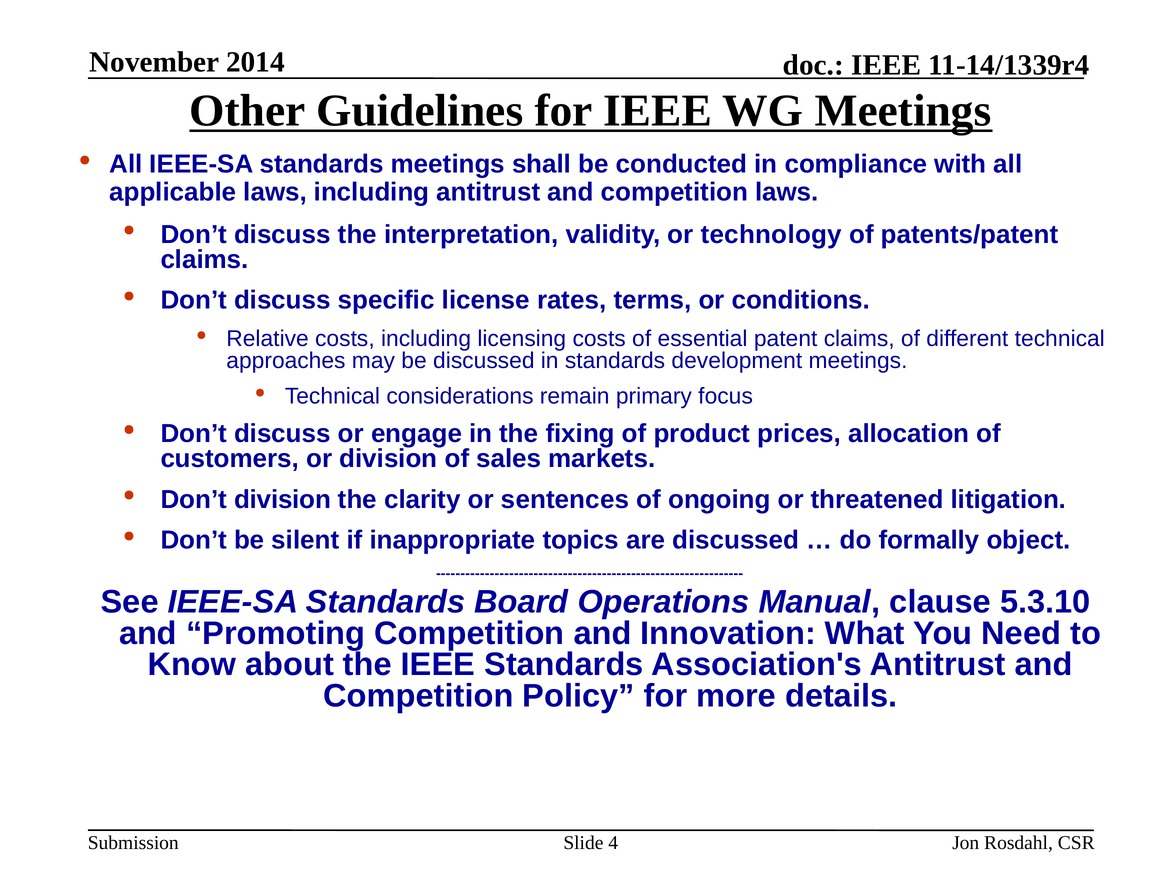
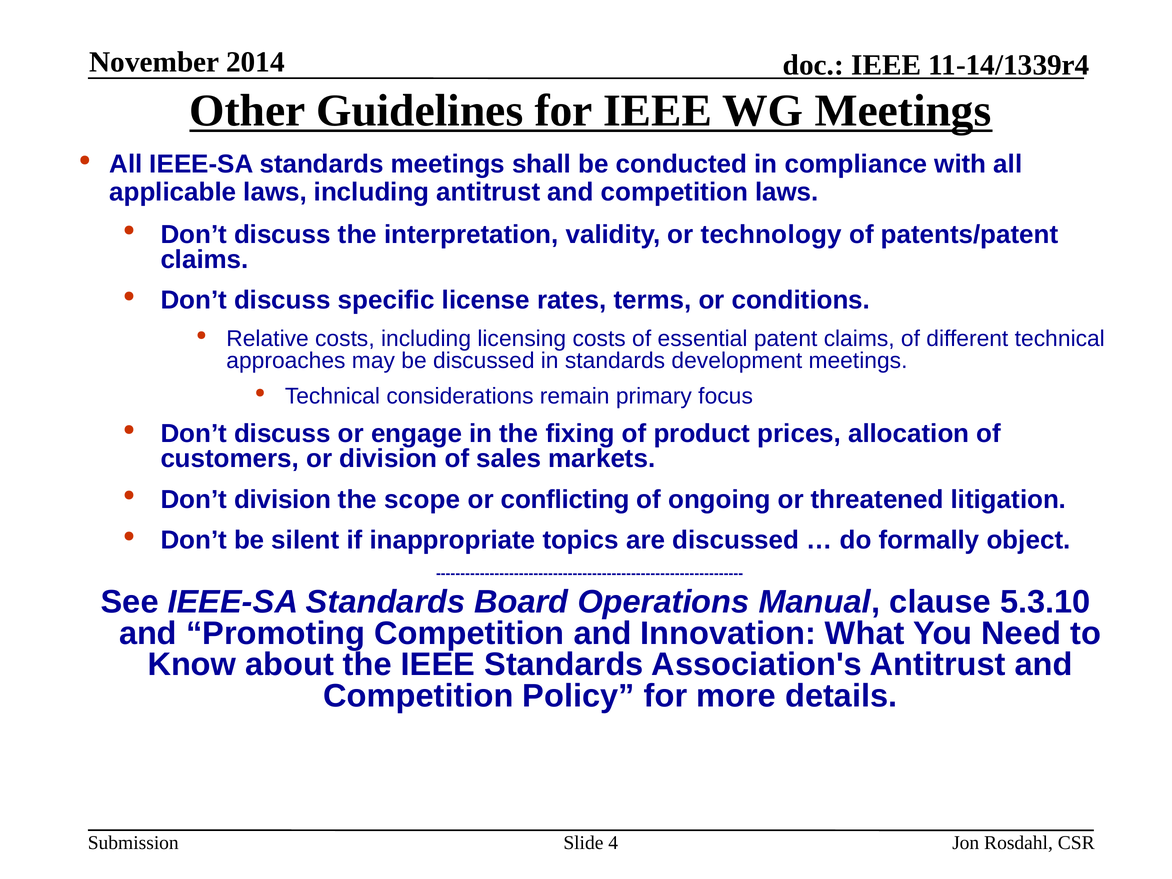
clarity: clarity -> scope
sentences: sentences -> conflicting
